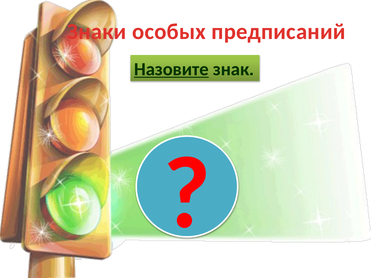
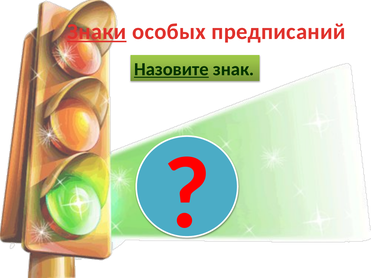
Знаки underline: none -> present
